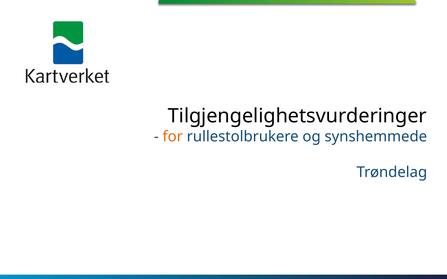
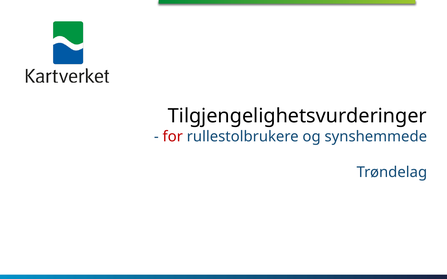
for colour: orange -> red
